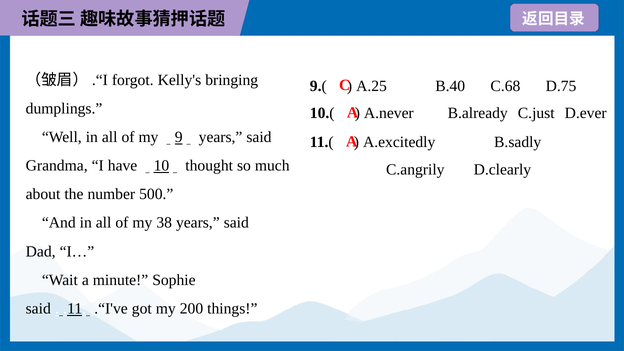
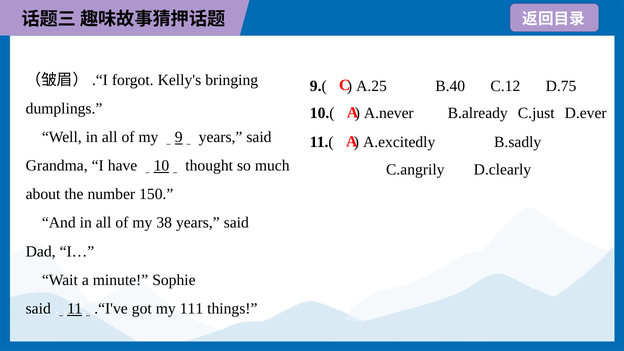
C.68: C.68 -> C.12
500: 500 -> 150
200: 200 -> 111
